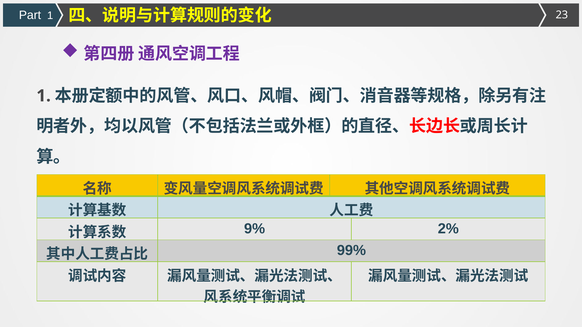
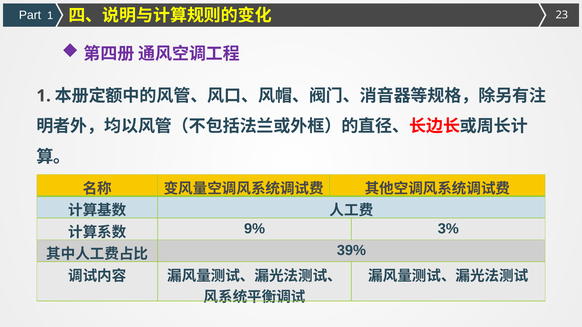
2%: 2% -> 3%
99%: 99% -> 39%
